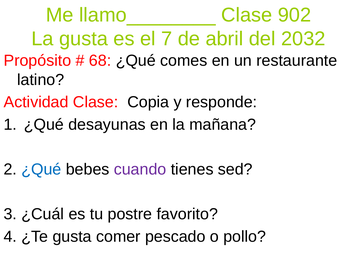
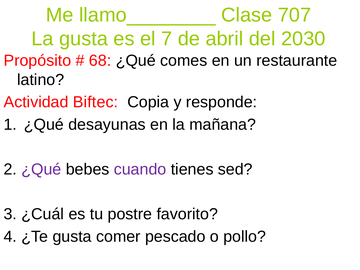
902: 902 -> 707
2032: 2032 -> 2030
Actividad Clase: Clase -> Biftec
¿Qué at (41, 169) colour: blue -> purple
